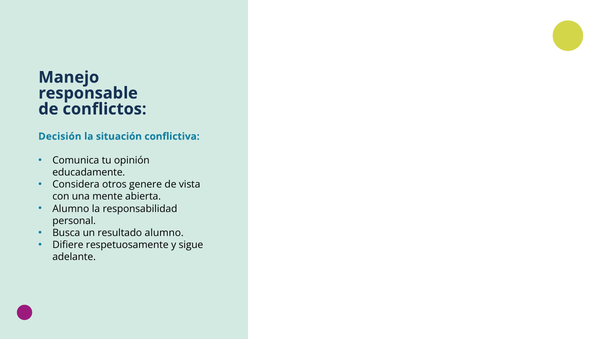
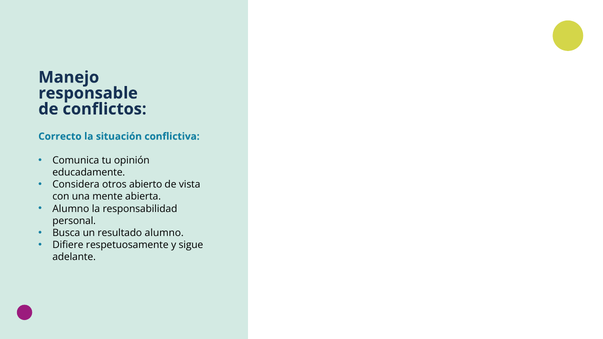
Decisión: Decisión -> Correcto
genere: genere -> abierto
